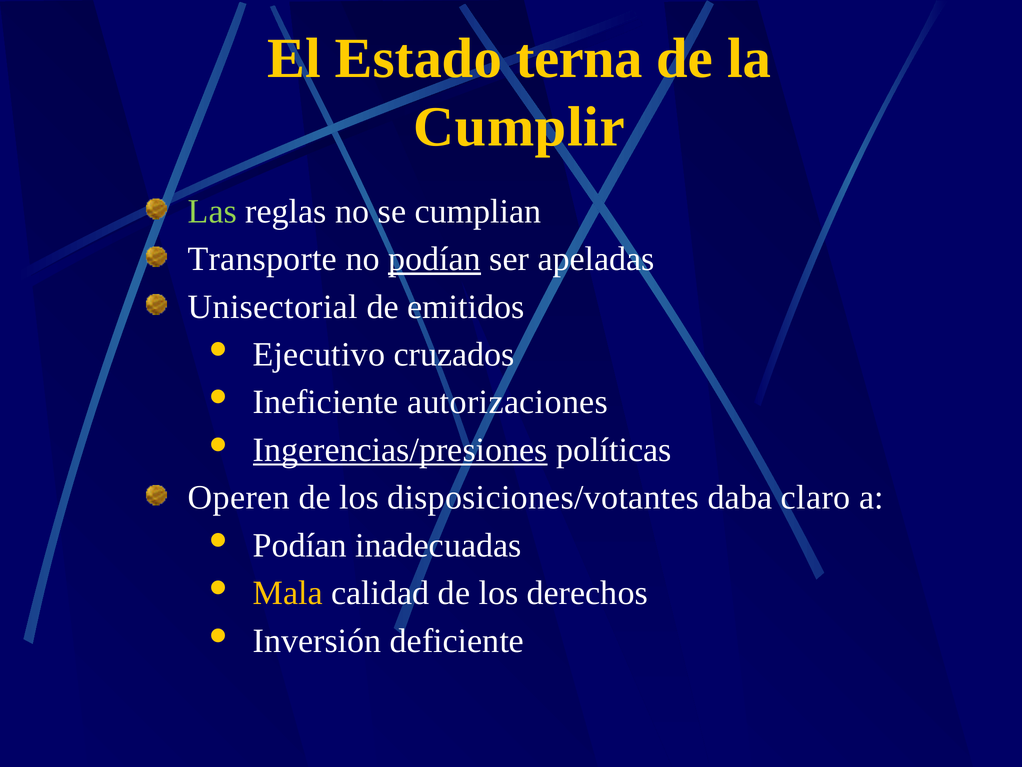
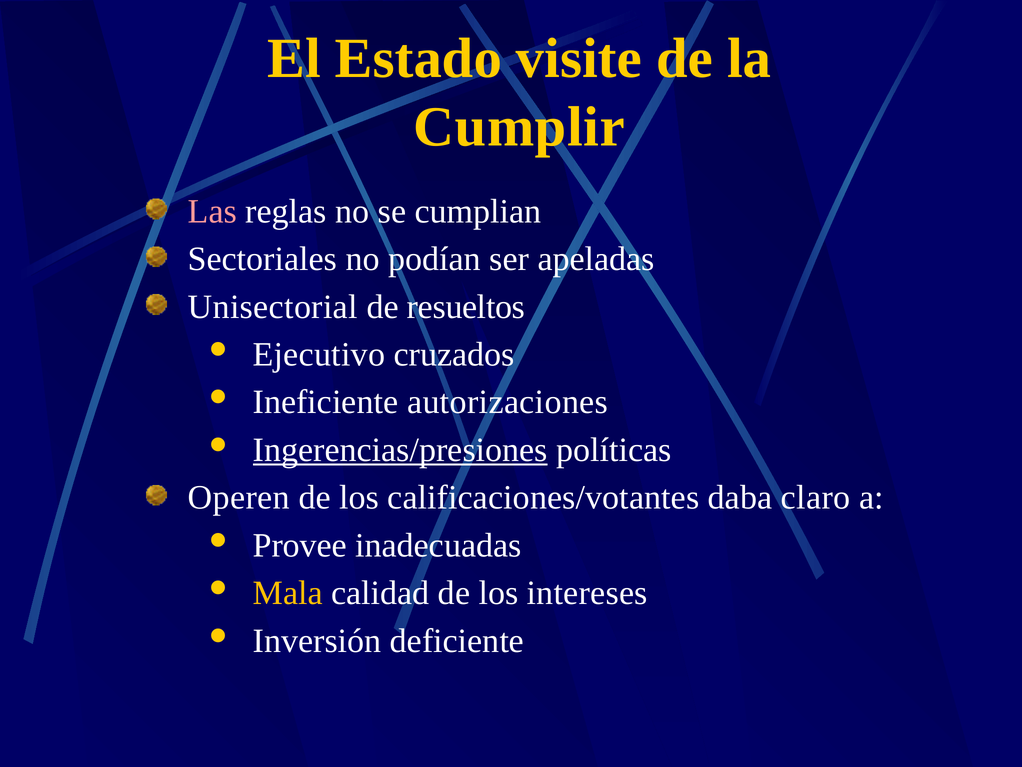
terna: terna -> visite
Las colour: light green -> pink
Transporte: Transporte -> Sectoriales
podían at (435, 259) underline: present -> none
emitidos: emitidos -> resueltos
disposiciones/votantes: disposiciones/votantes -> calificaciones/votantes
Podían at (300, 545): Podían -> Provee
derechos: derechos -> intereses
